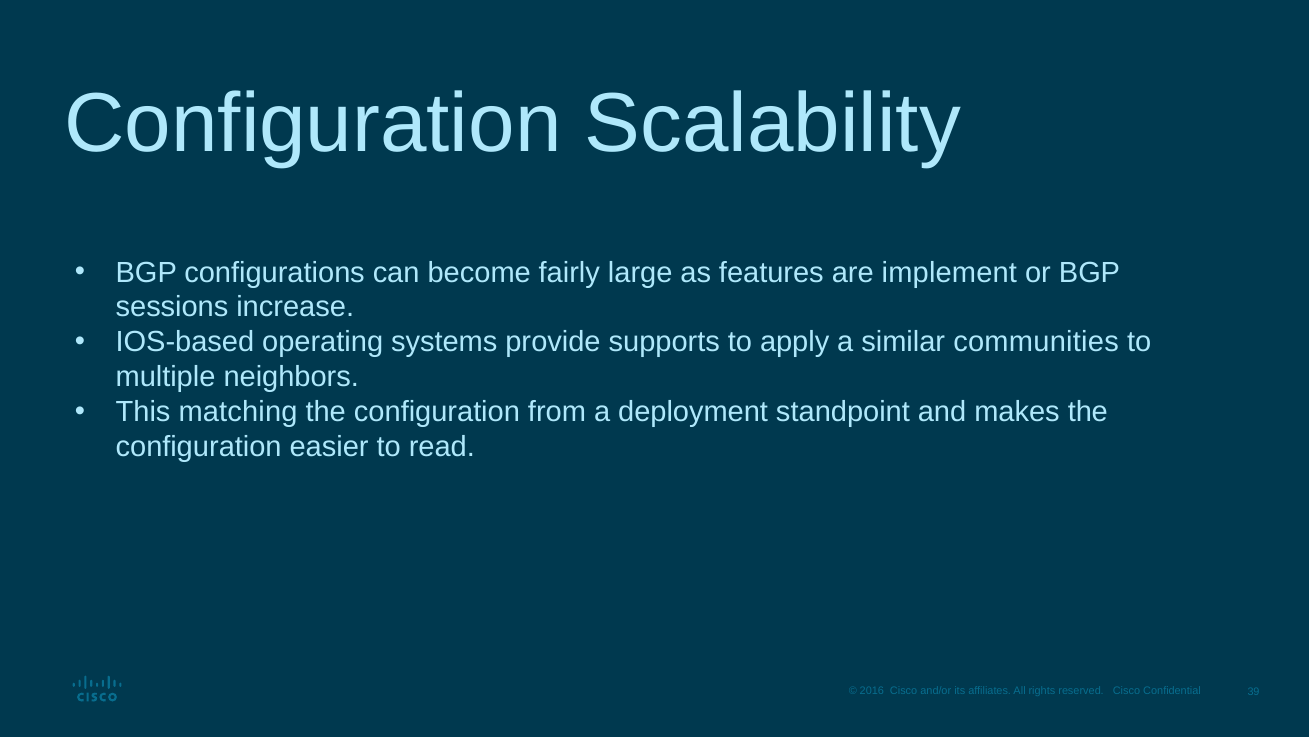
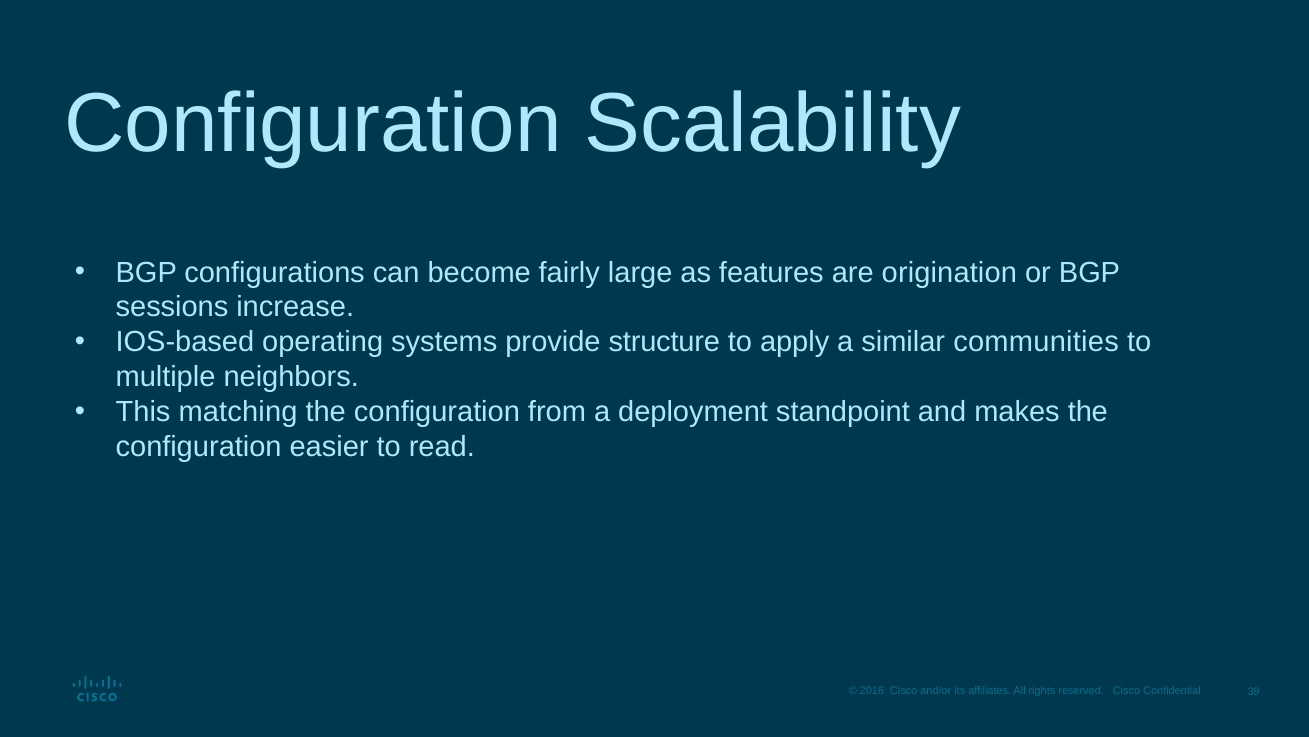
implement: implement -> origination
supports: supports -> structure
